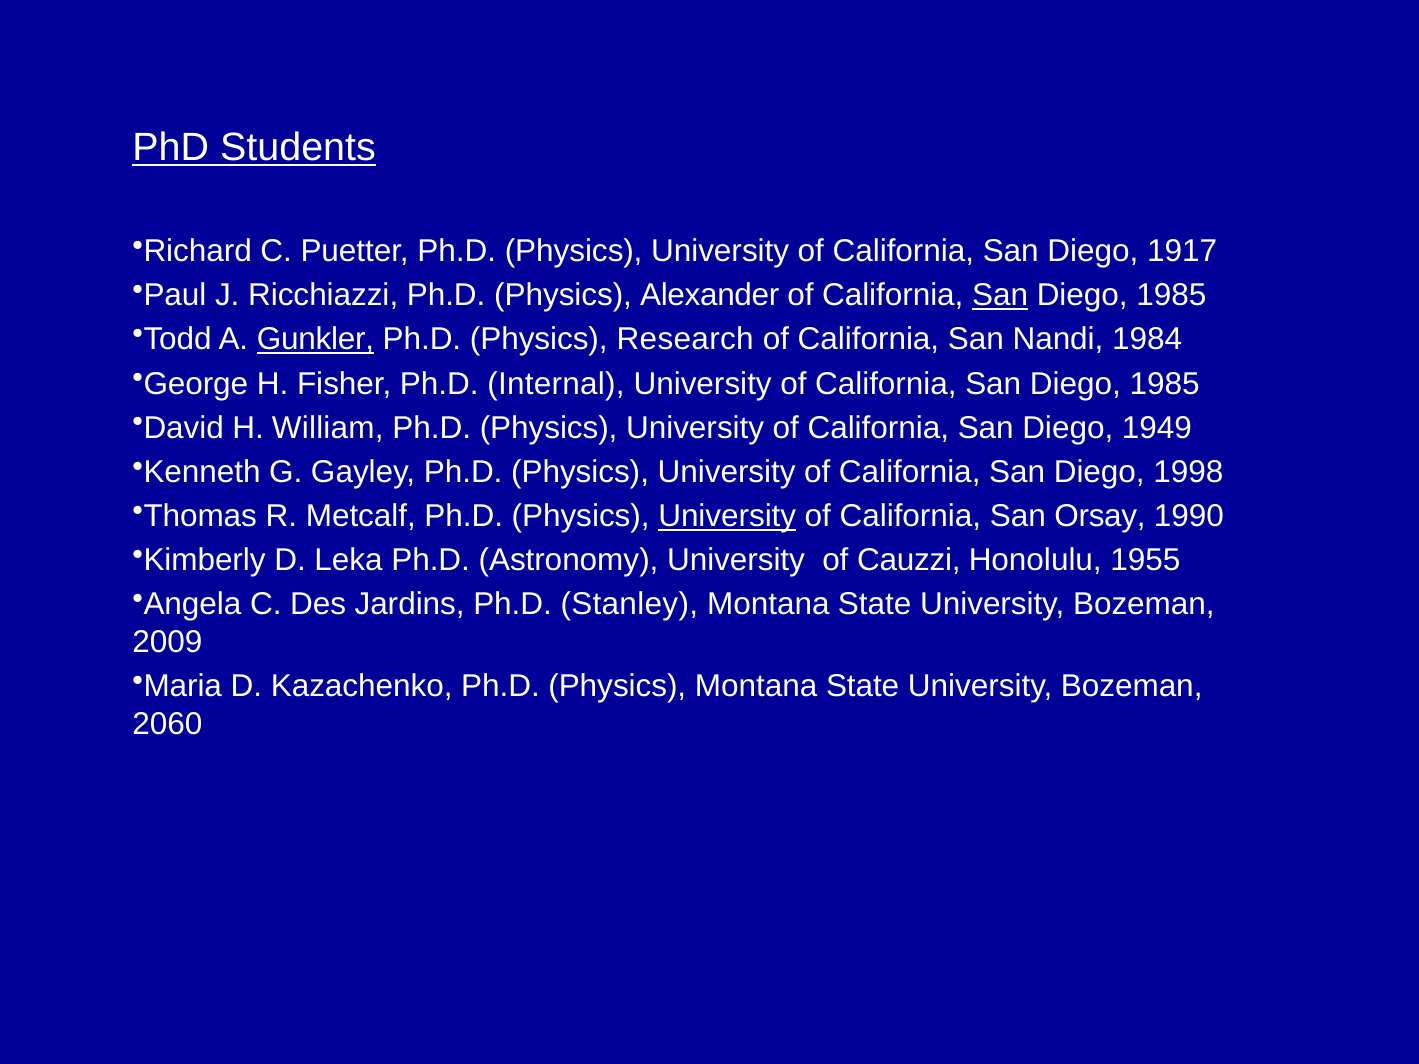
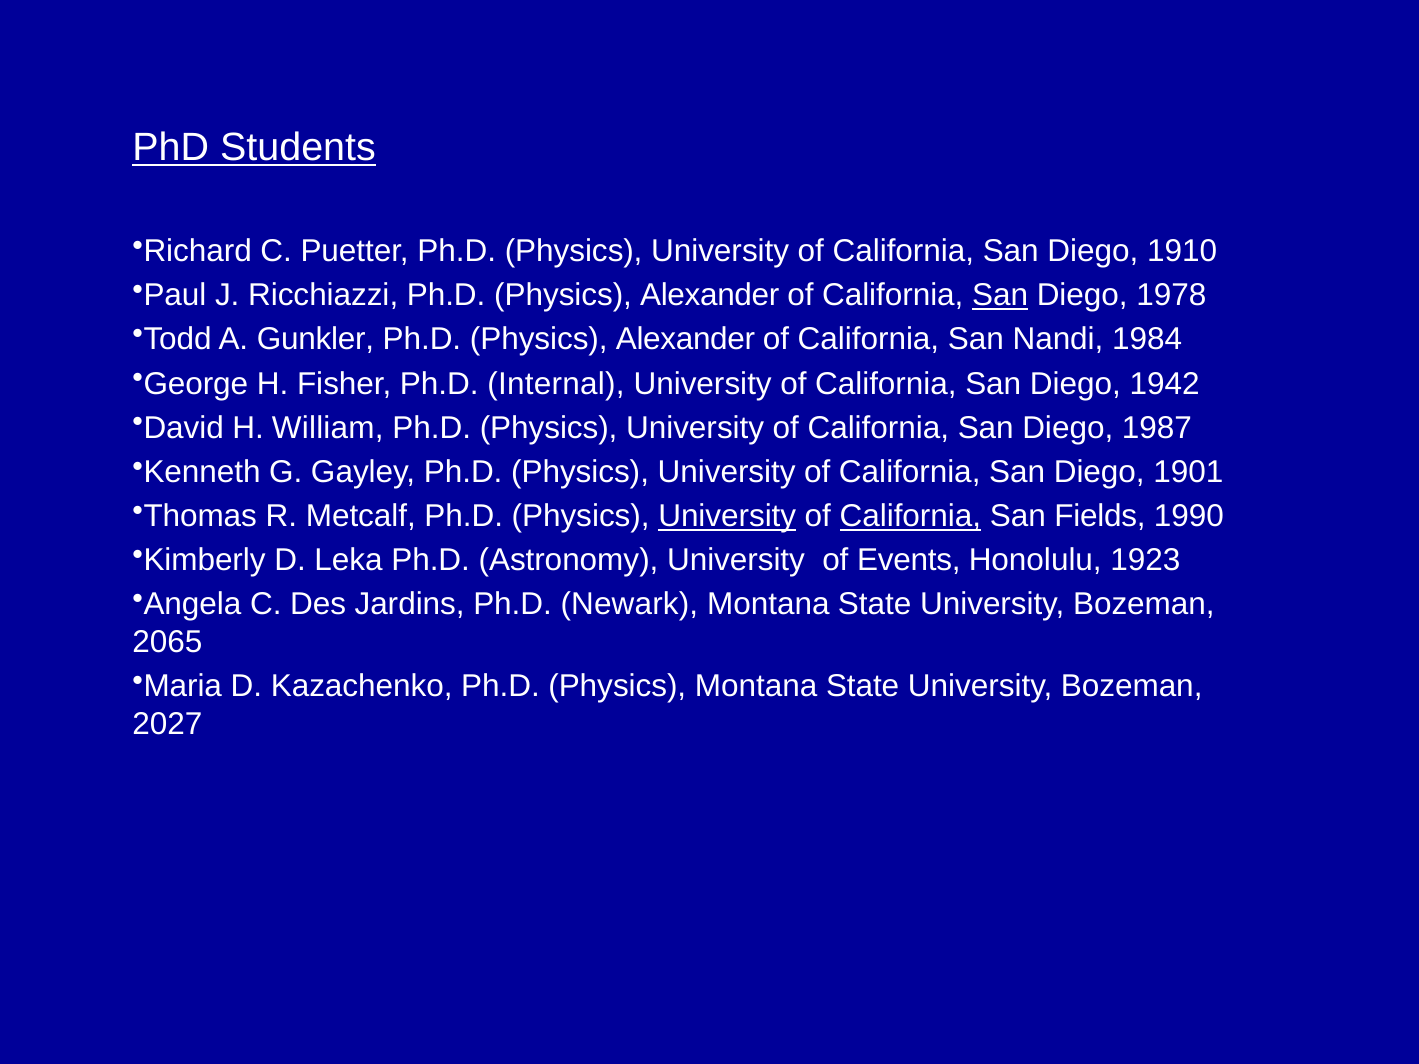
1917: 1917 -> 1910
1985 at (1171, 295): 1985 -> 1978
Gunkler underline: present -> none
Research at (685, 340): Research -> Alexander
1985 at (1165, 384): 1985 -> 1942
1949: 1949 -> 1987
1998: 1998 -> 1901
California at (910, 516) underline: none -> present
Orsay: Orsay -> Fields
Cauzzi: Cauzzi -> Events
1955: 1955 -> 1923
Stanley: Stanley -> Newark
2009: 2009 -> 2065
2060: 2060 -> 2027
